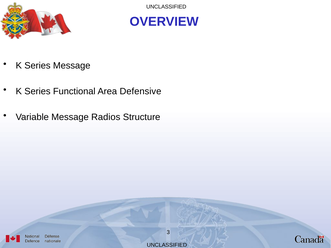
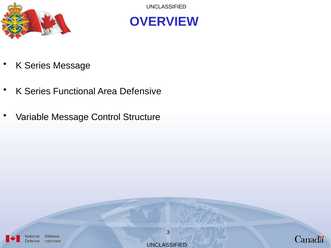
Radios: Radios -> Control
